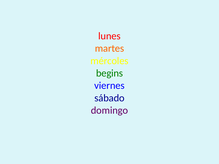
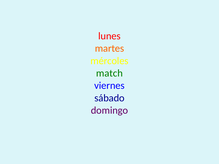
begins: begins -> match
